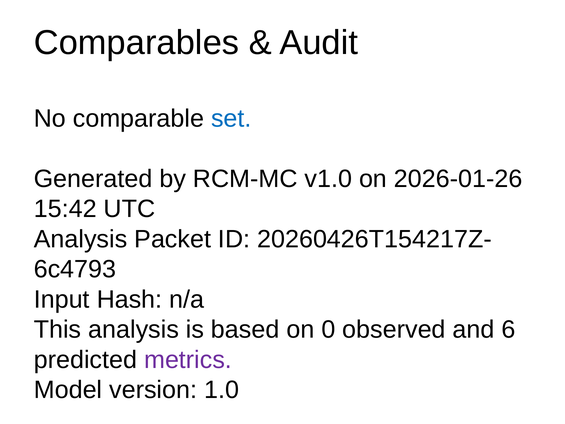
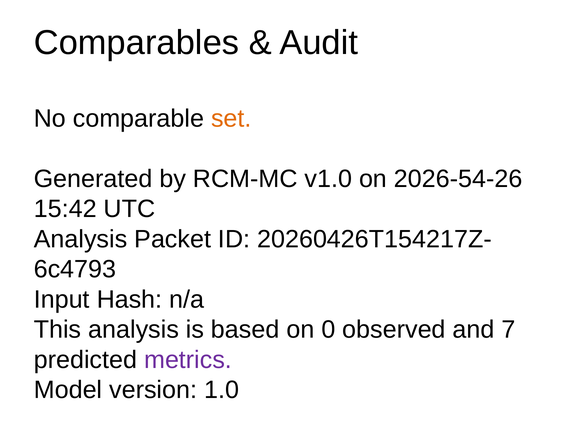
set colour: blue -> orange
2026-01-26: 2026-01-26 -> 2026-54-26
6: 6 -> 7
